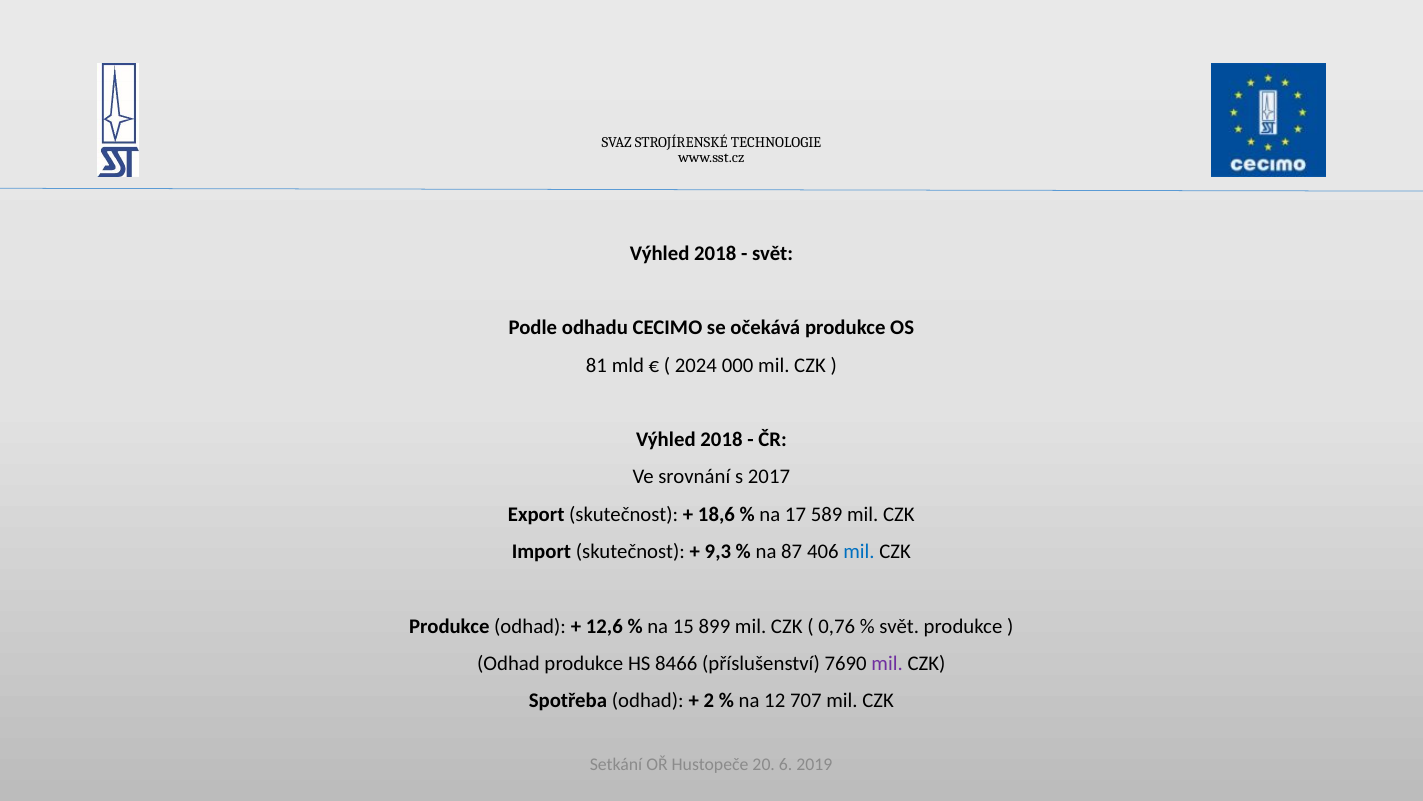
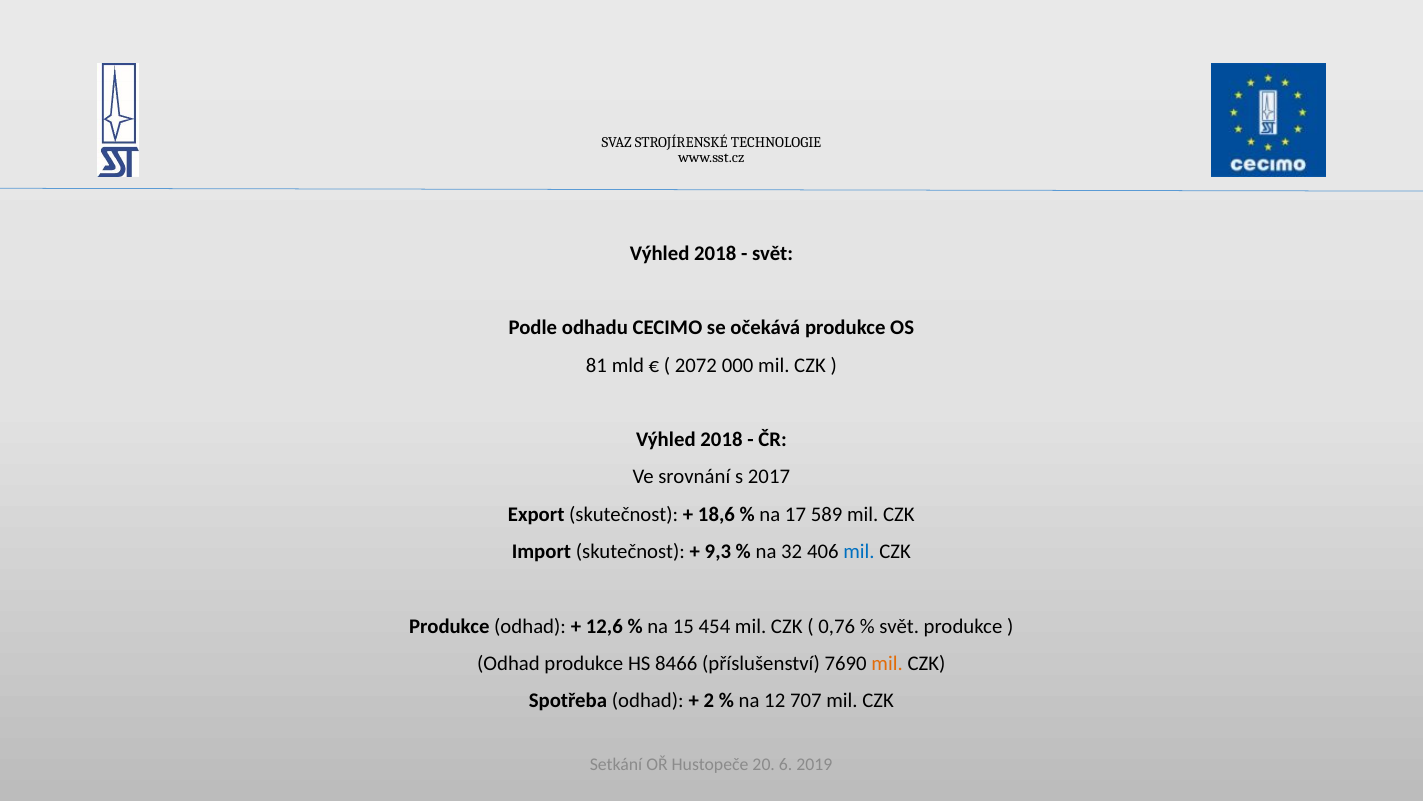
2024: 2024 -> 2072
87: 87 -> 32
899: 899 -> 454
mil at (887, 663) colour: purple -> orange
